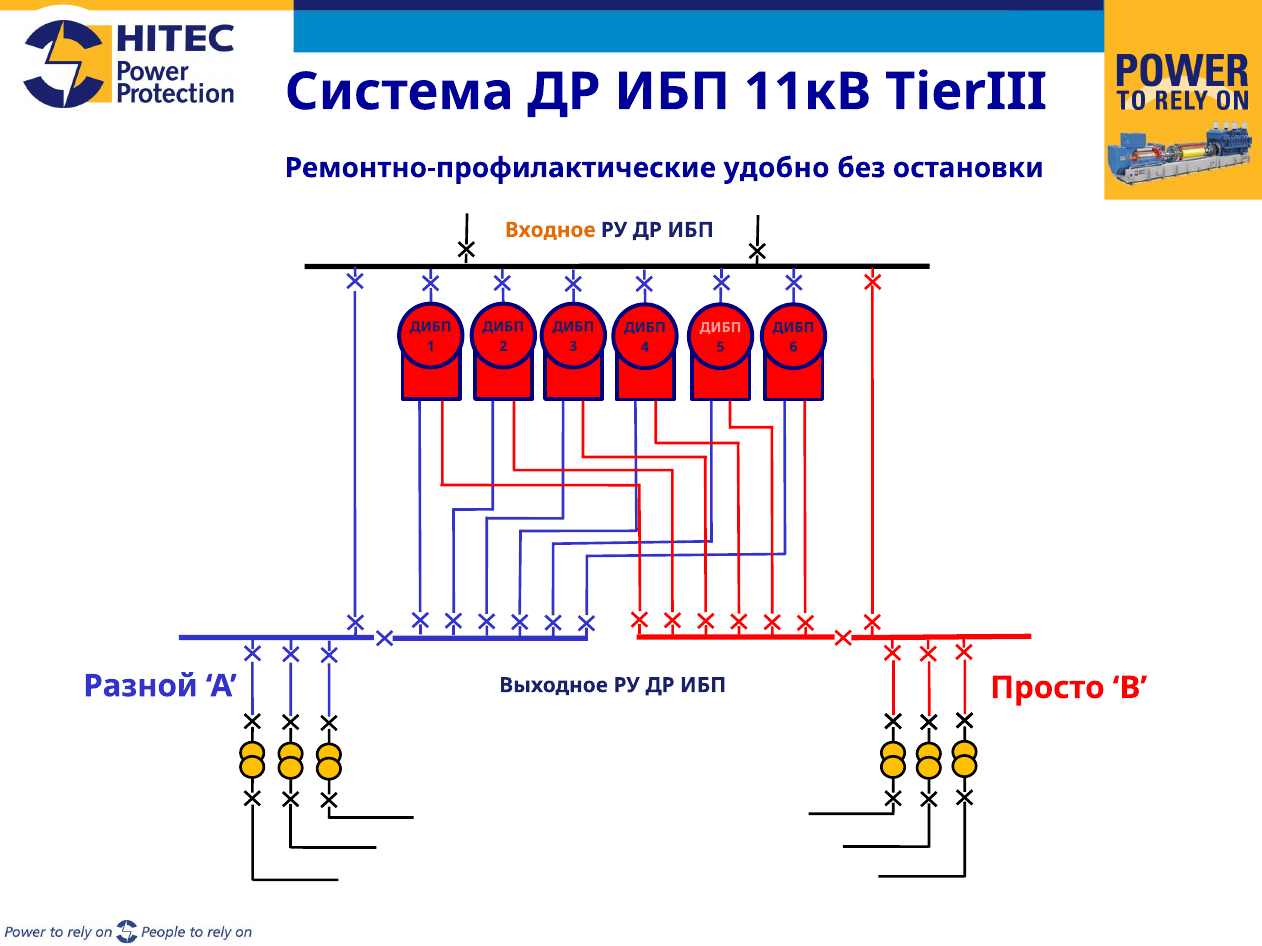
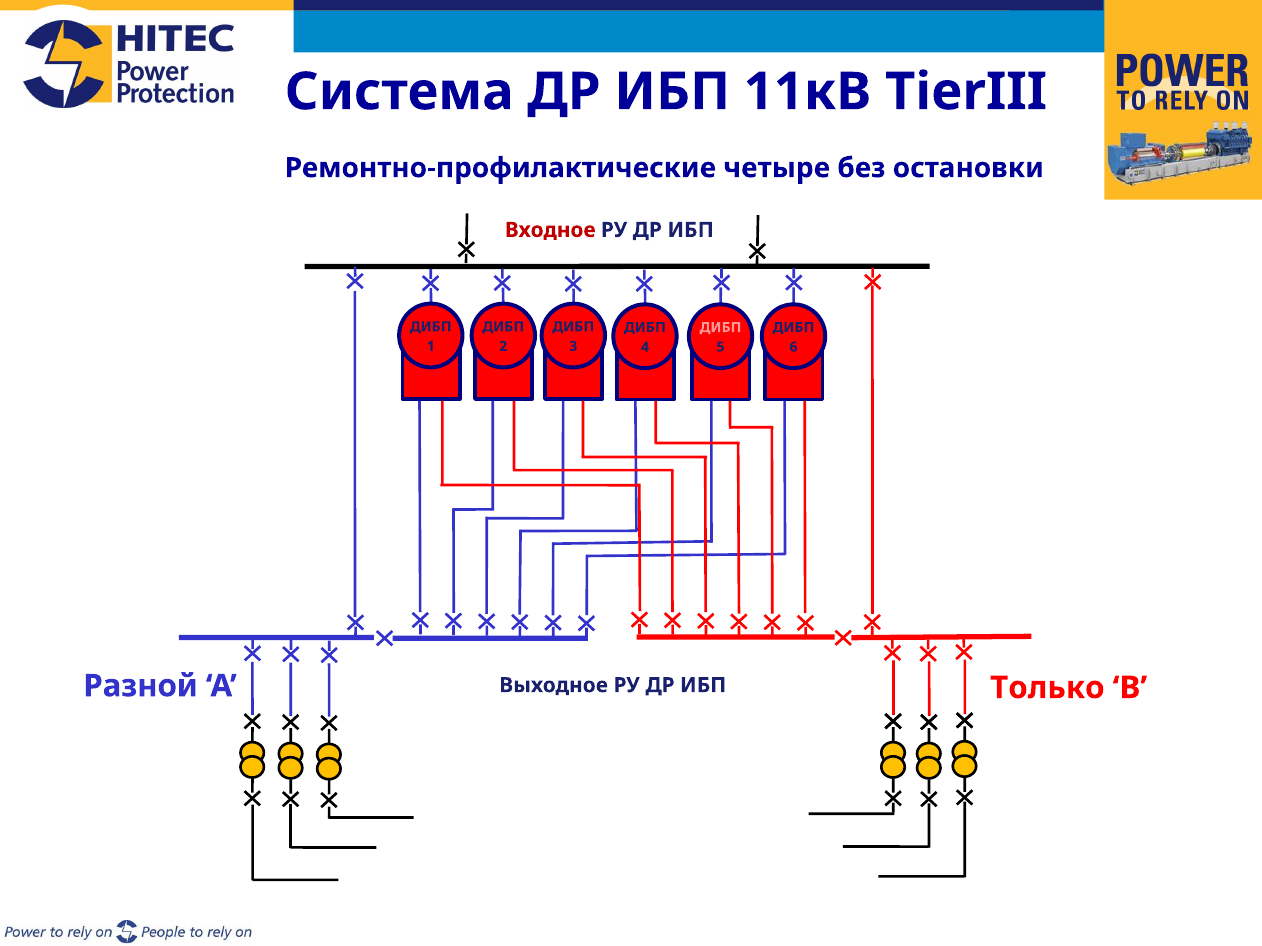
удобно: удобно -> четыре
Входное colour: orange -> red
Просто: Просто -> Тoлько
